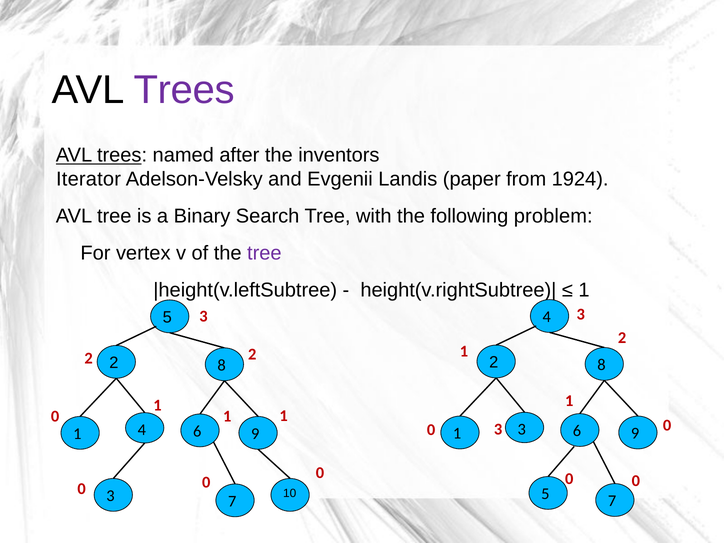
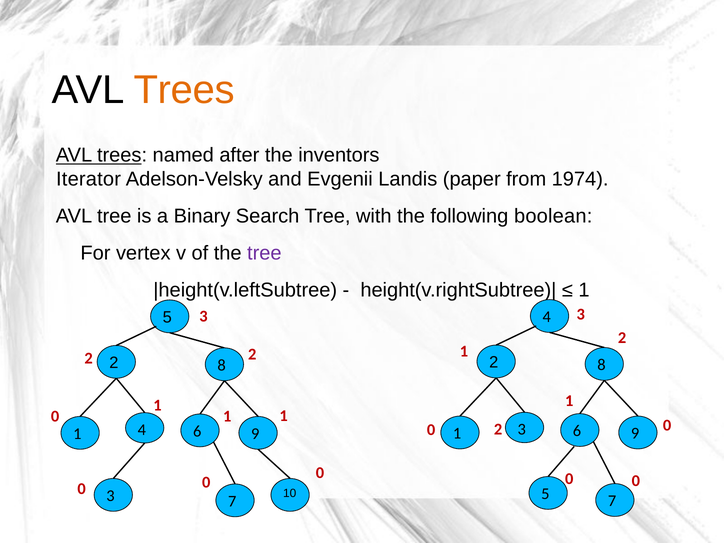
Trees at (184, 90) colour: purple -> orange
1924: 1924 -> 1974
problem: problem -> boolean
0 3: 3 -> 2
